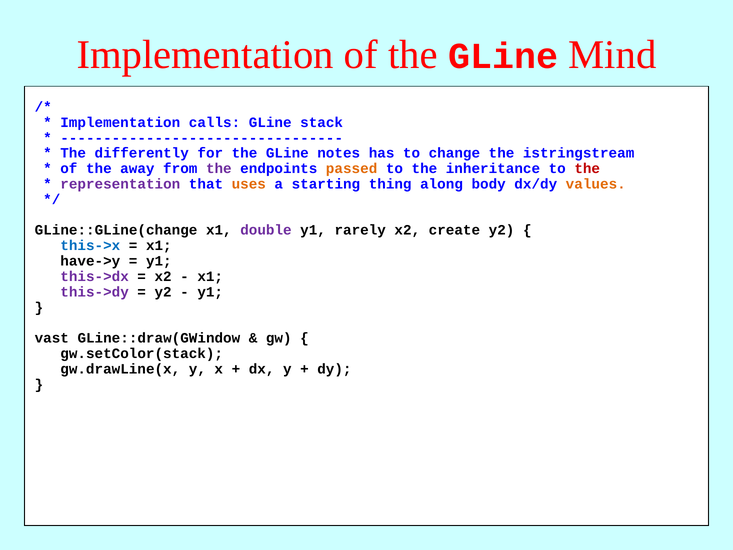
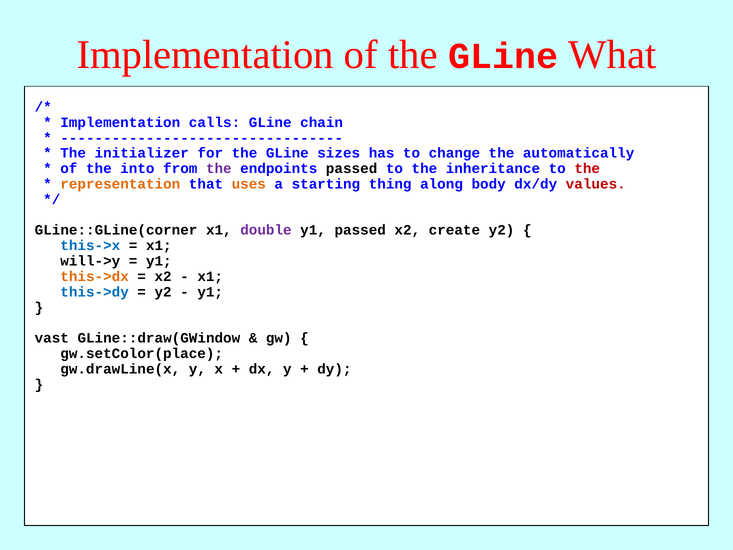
Mind: Mind -> What
stack: stack -> chain
differently: differently -> initializer
notes: notes -> sizes
istringstream: istringstream -> automatically
away: away -> into
passed at (352, 169) colour: orange -> black
representation colour: purple -> orange
values colour: orange -> red
GLine::GLine(change: GLine::GLine(change -> GLine::GLine(corner
y1 rarely: rarely -> passed
have->y: have->y -> will->y
this->dx colour: purple -> orange
this->dy colour: purple -> blue
gw.setColor(stack: gw.setColor(stack -> gw.setColor(place
